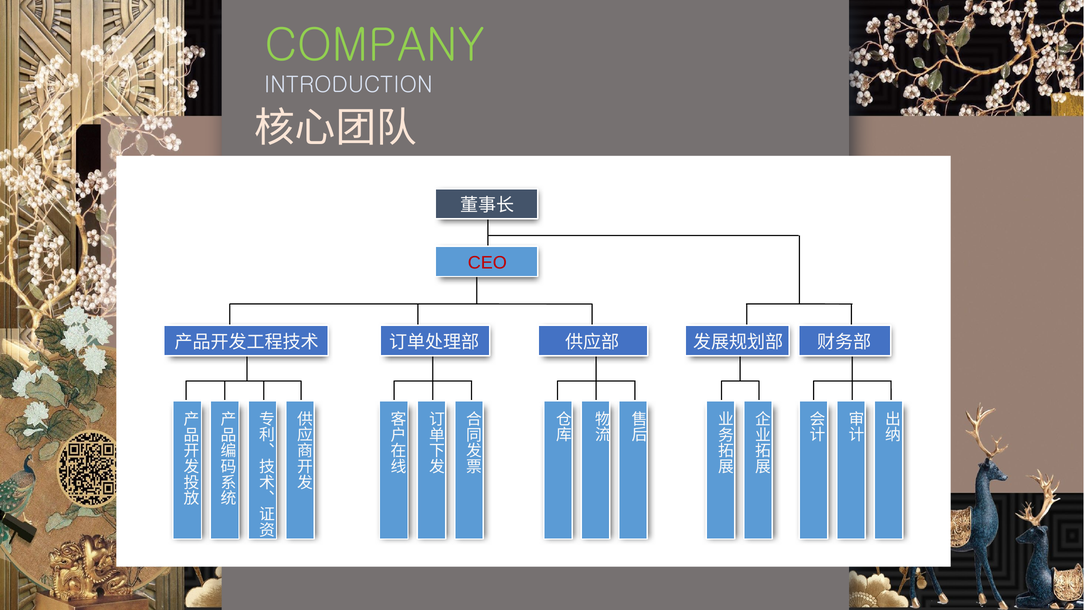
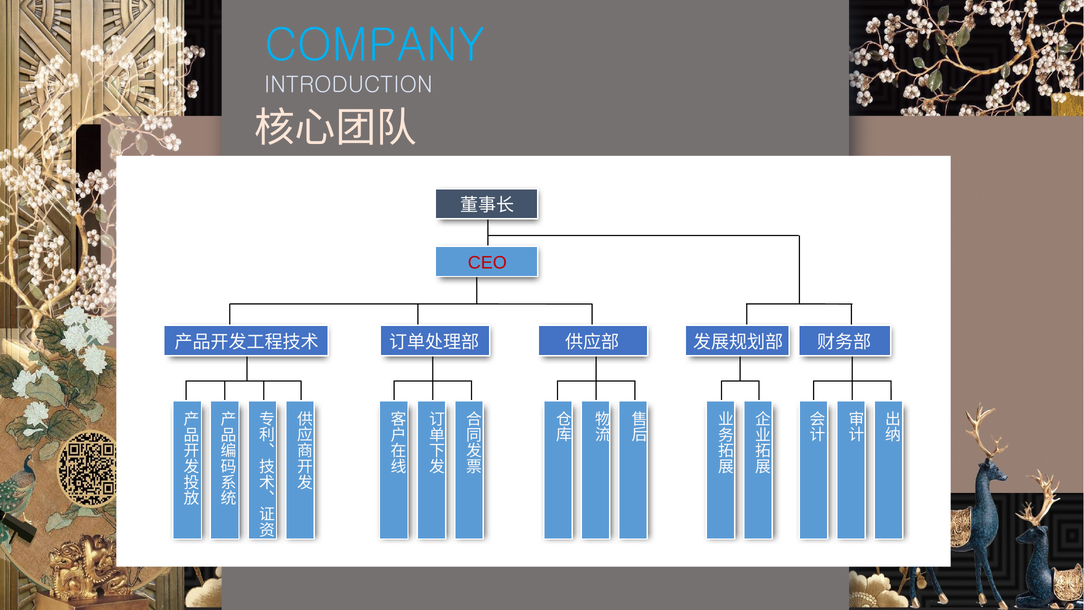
COMPANY colour: light green -> light blue
